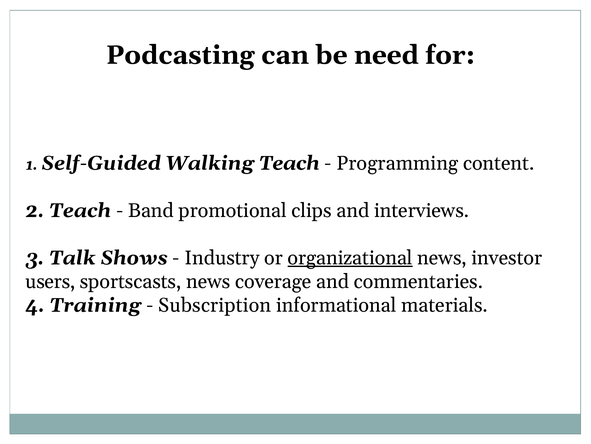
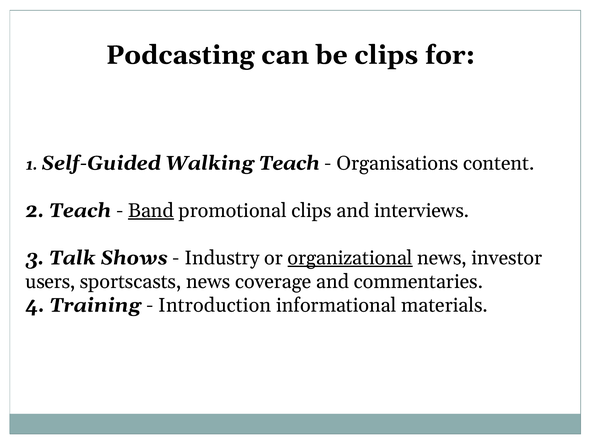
be need: need -> clips
Programming: Programming -> Organisations
Band underline: none -> present
Subscription: Subscription -> Introduction
